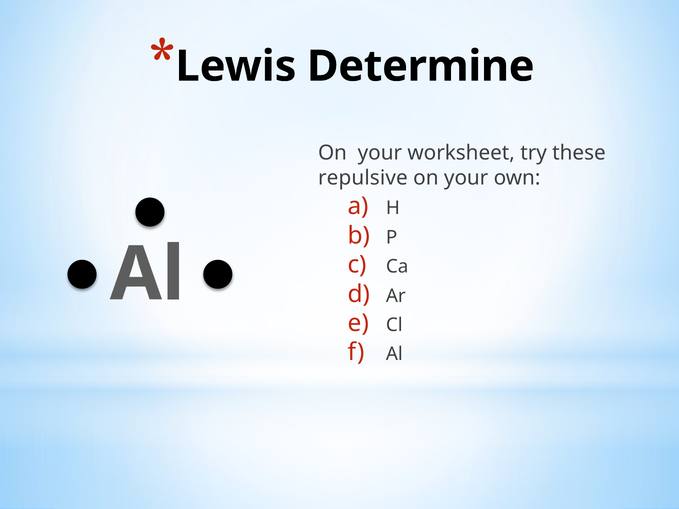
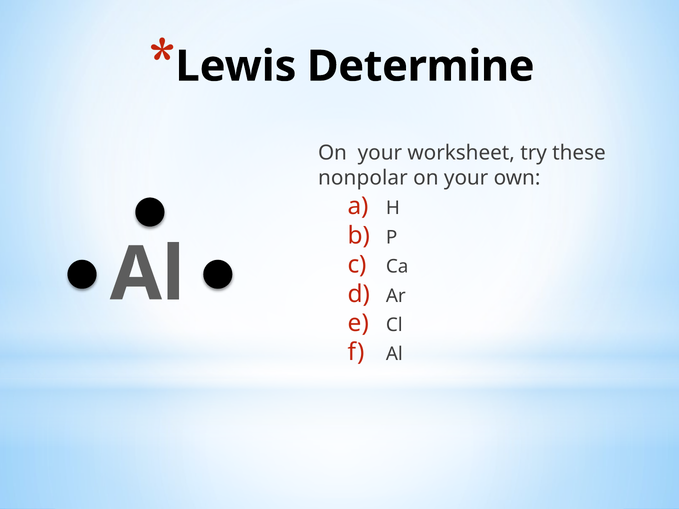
repulsive: repulsive -> nonpolar
